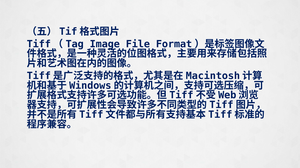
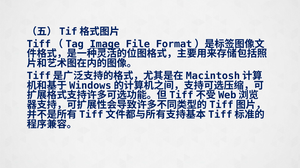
Image underline: none -> present
